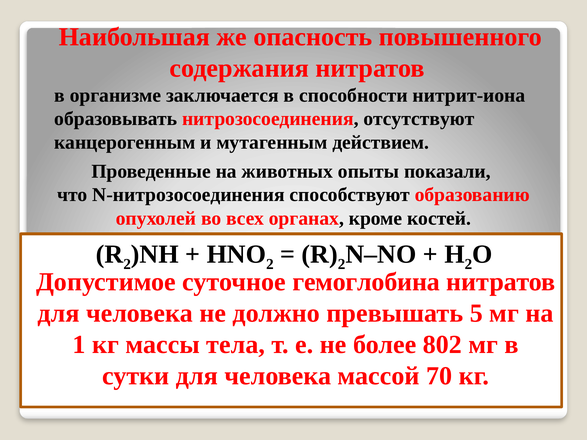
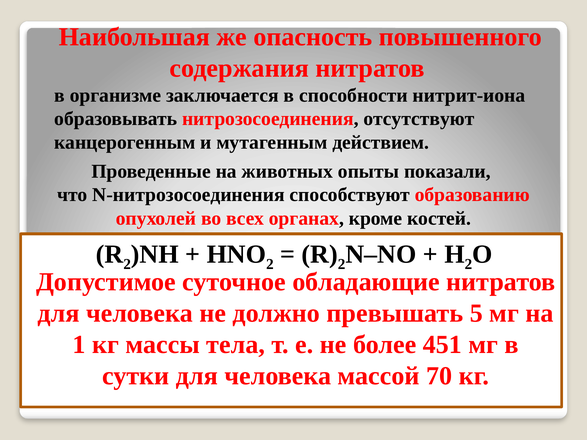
гемоглобина: гемоглобина -> обладающие
802: 802 -> 451
